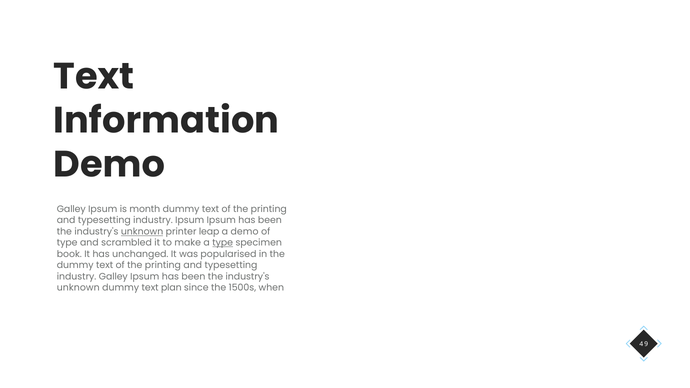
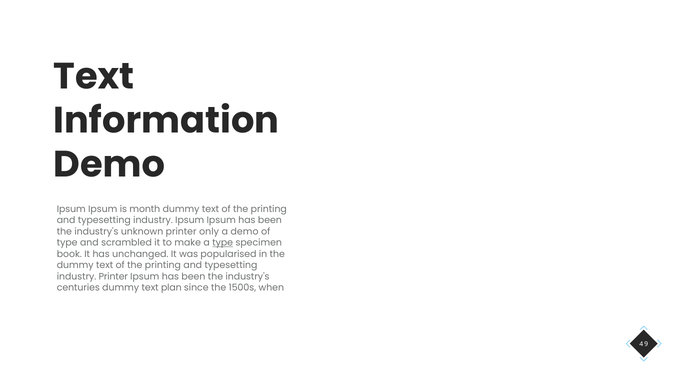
Galley at (71, 209): Galley -> Ipsum
unknown at (142, 232) underline: present -> none
leap: leap -> only
industry Galley: Galley -> Printer
unknown at (78, 288): unknown -> centuries
